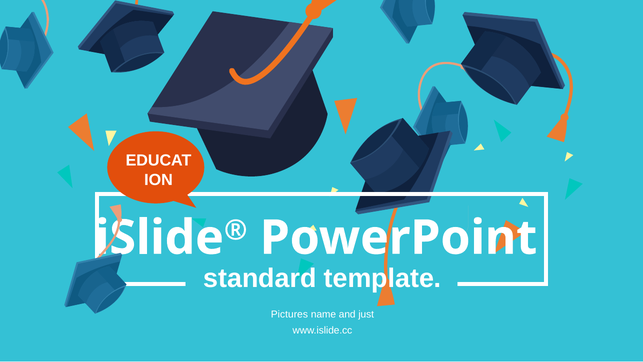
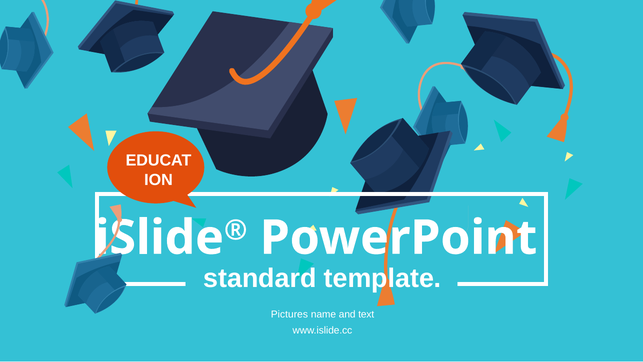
just: just -> text
